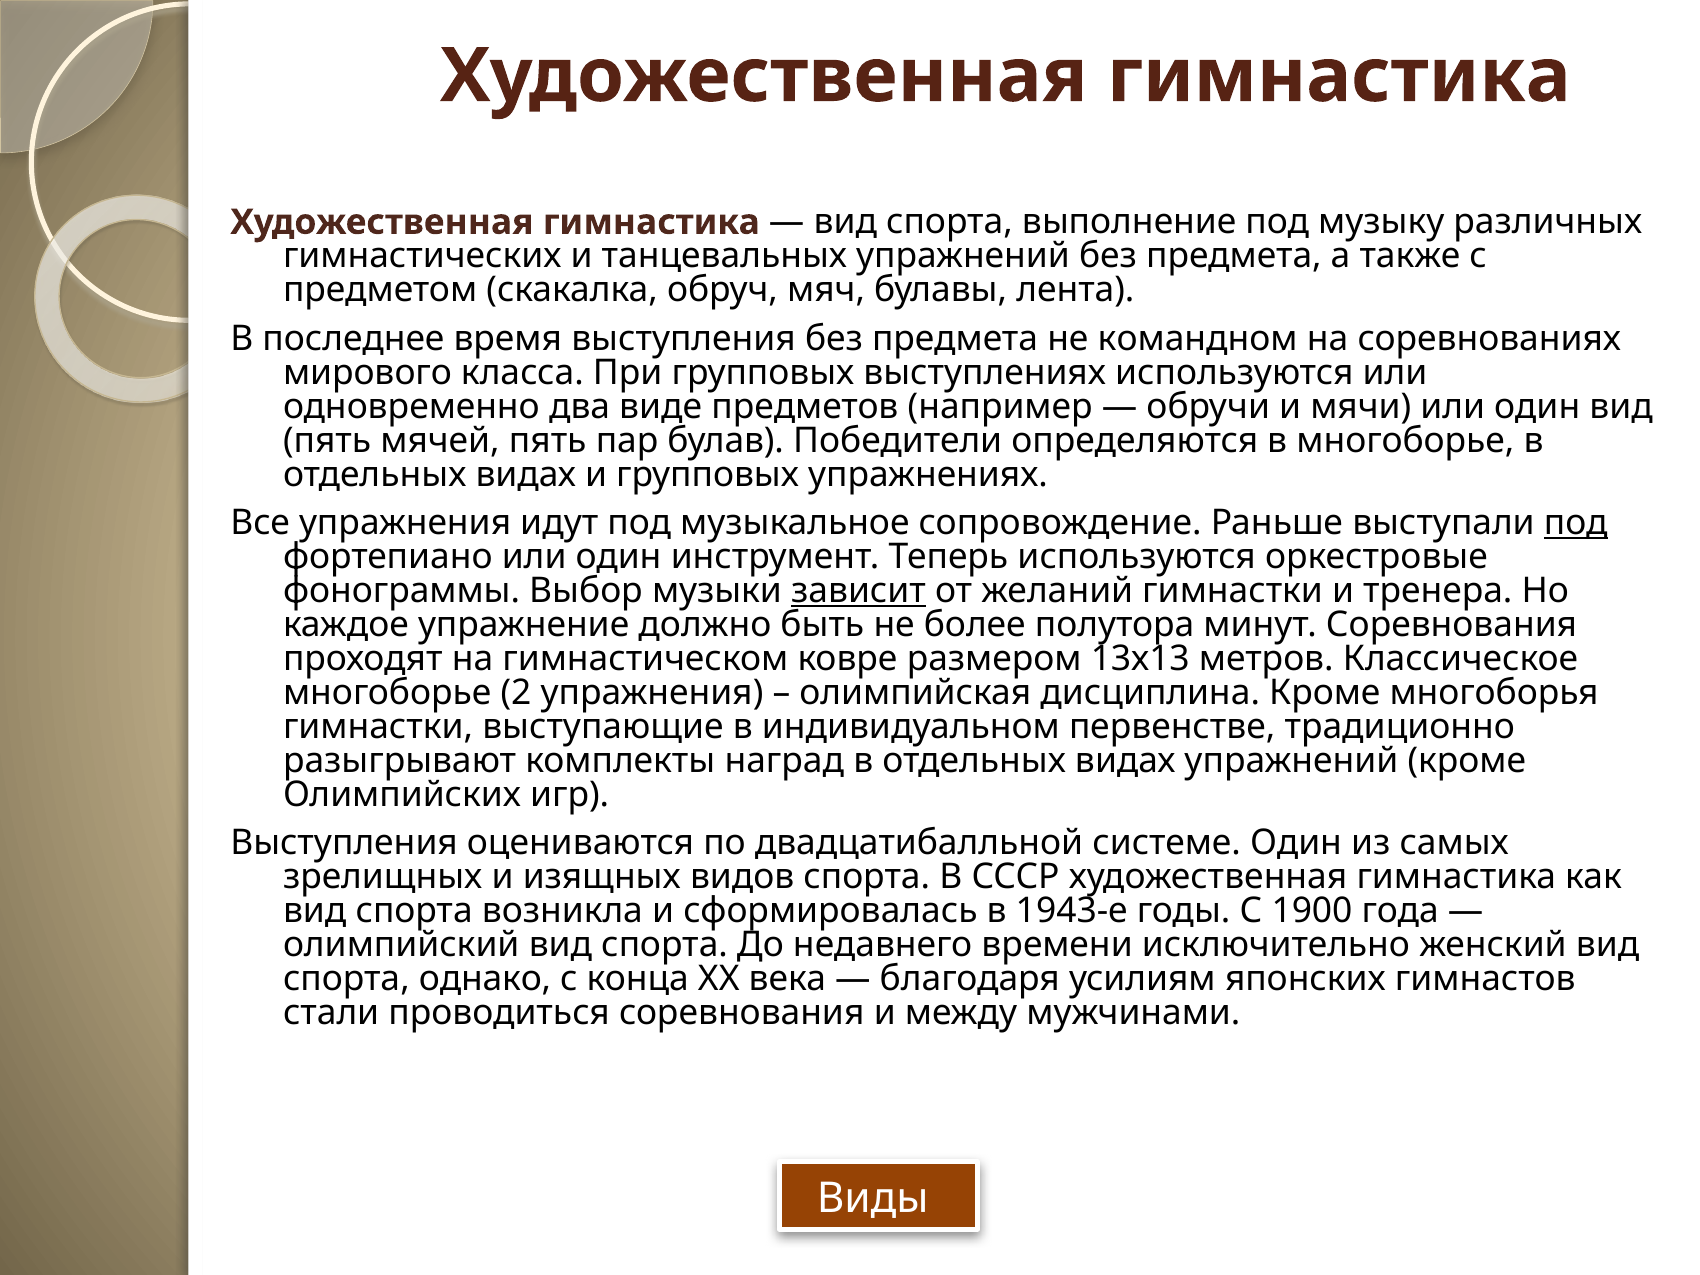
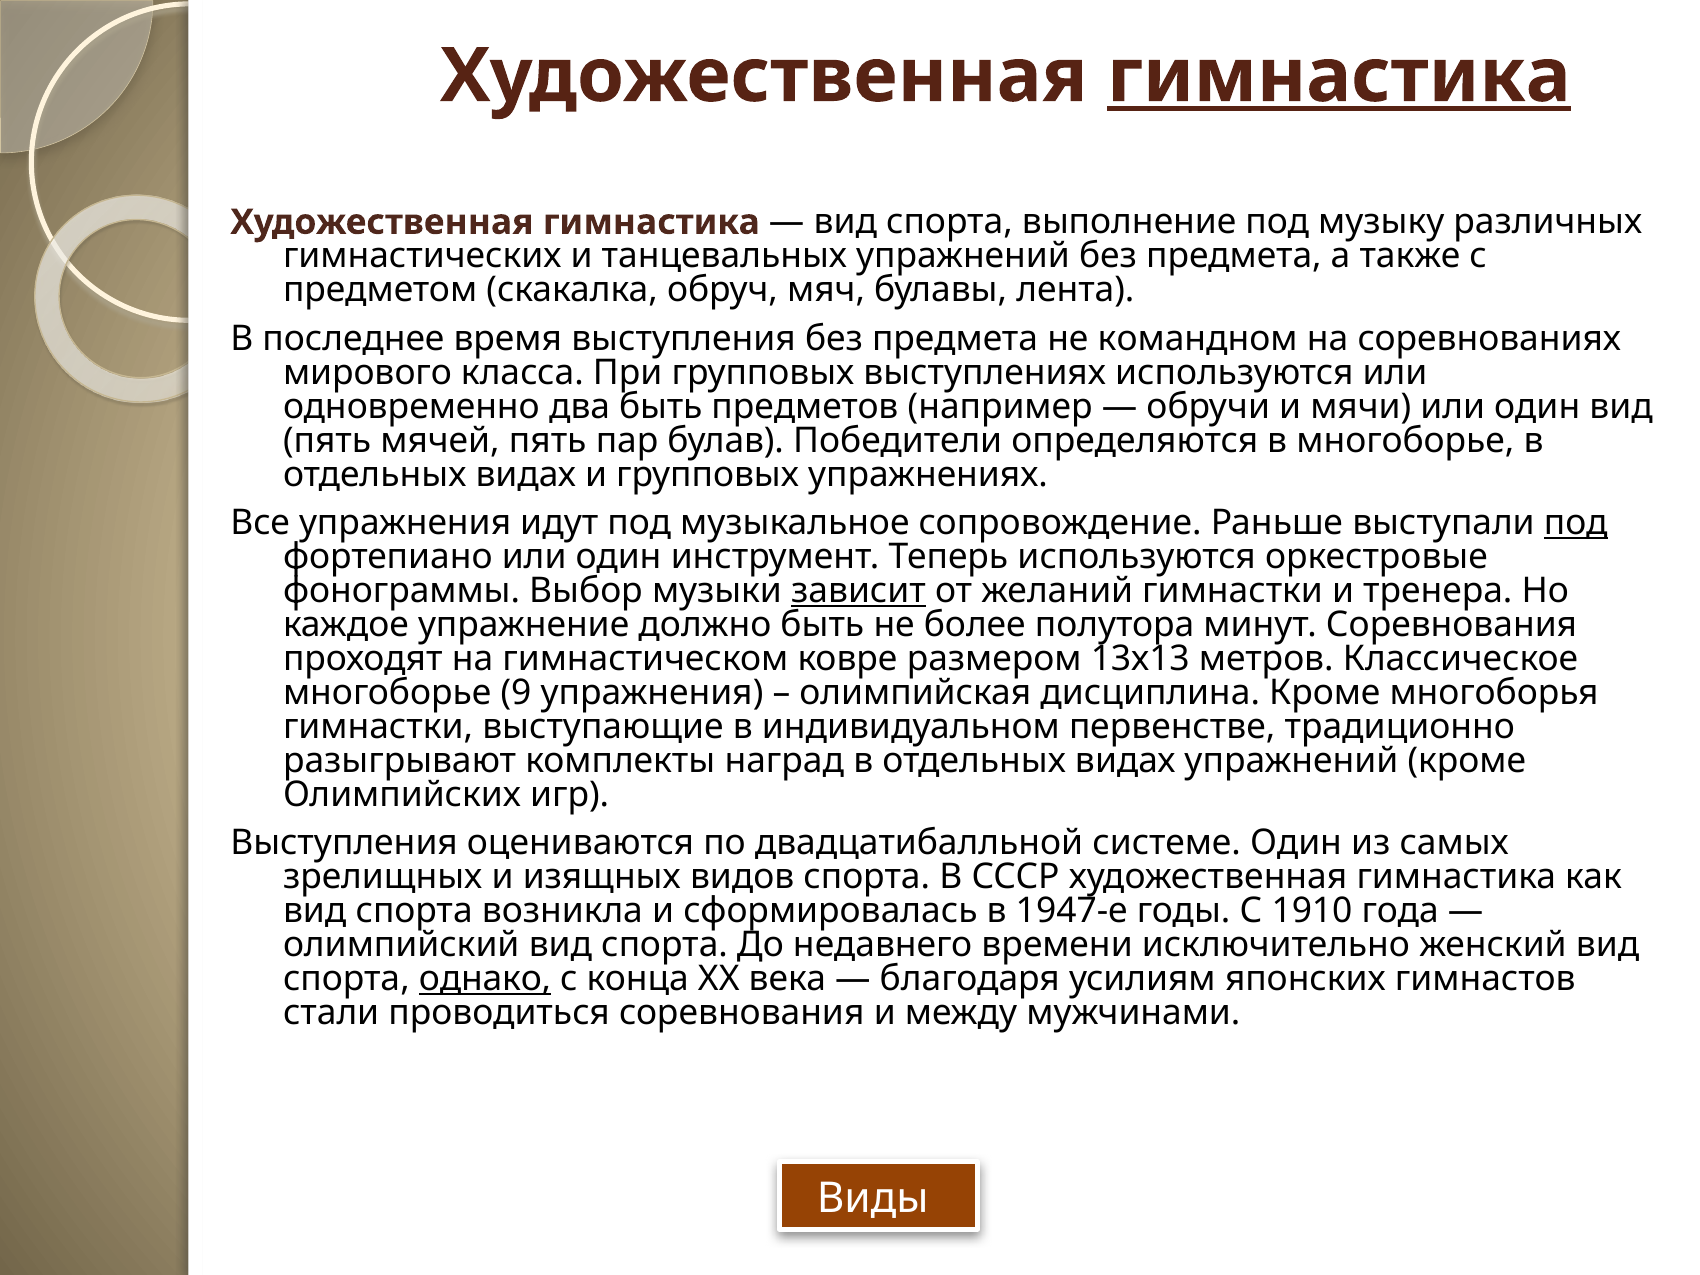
гимнастика at (1339, 76) underline: none -> present
два виде: виде -> быть
2: 2 -> 9
1943-е: 1943-е -> 1947-е
1900: 1900 -> 1910
однако underline: none -> present
